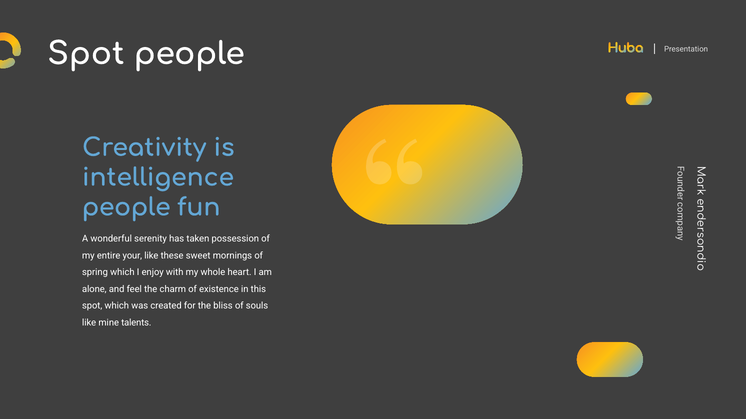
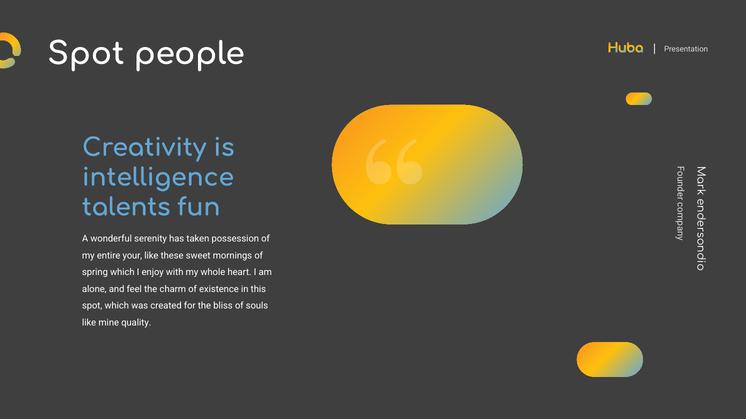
people at (126, 208): people -> talents
talents: talents -> quality
